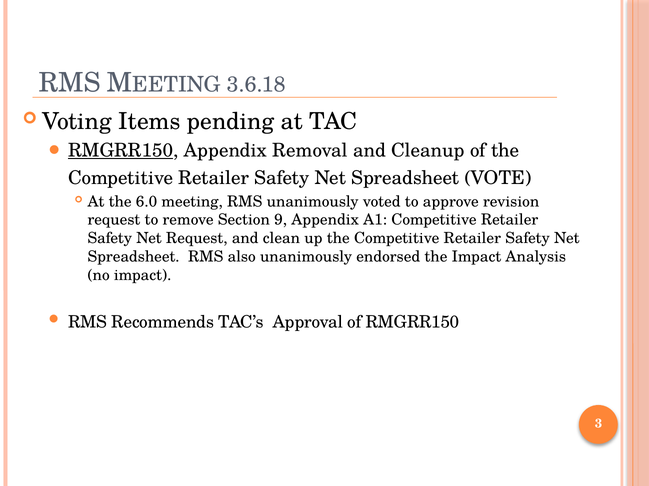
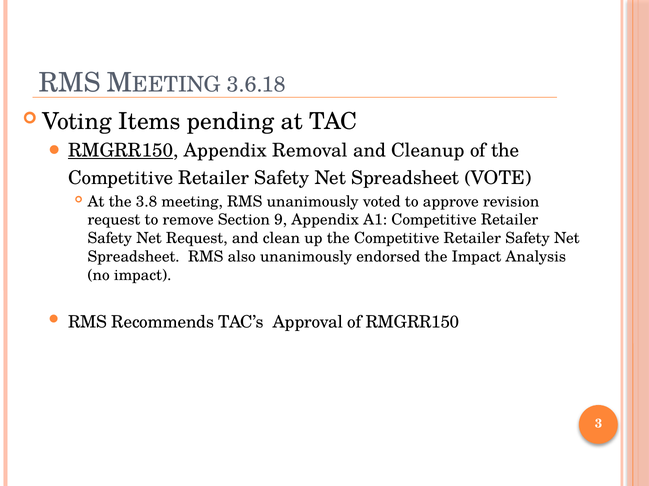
6.0: 6.0 -> 3.8
